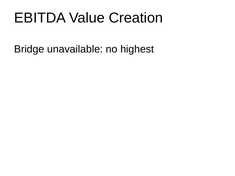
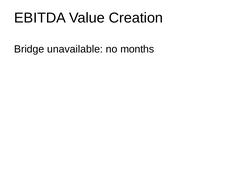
highest: highest -> months
